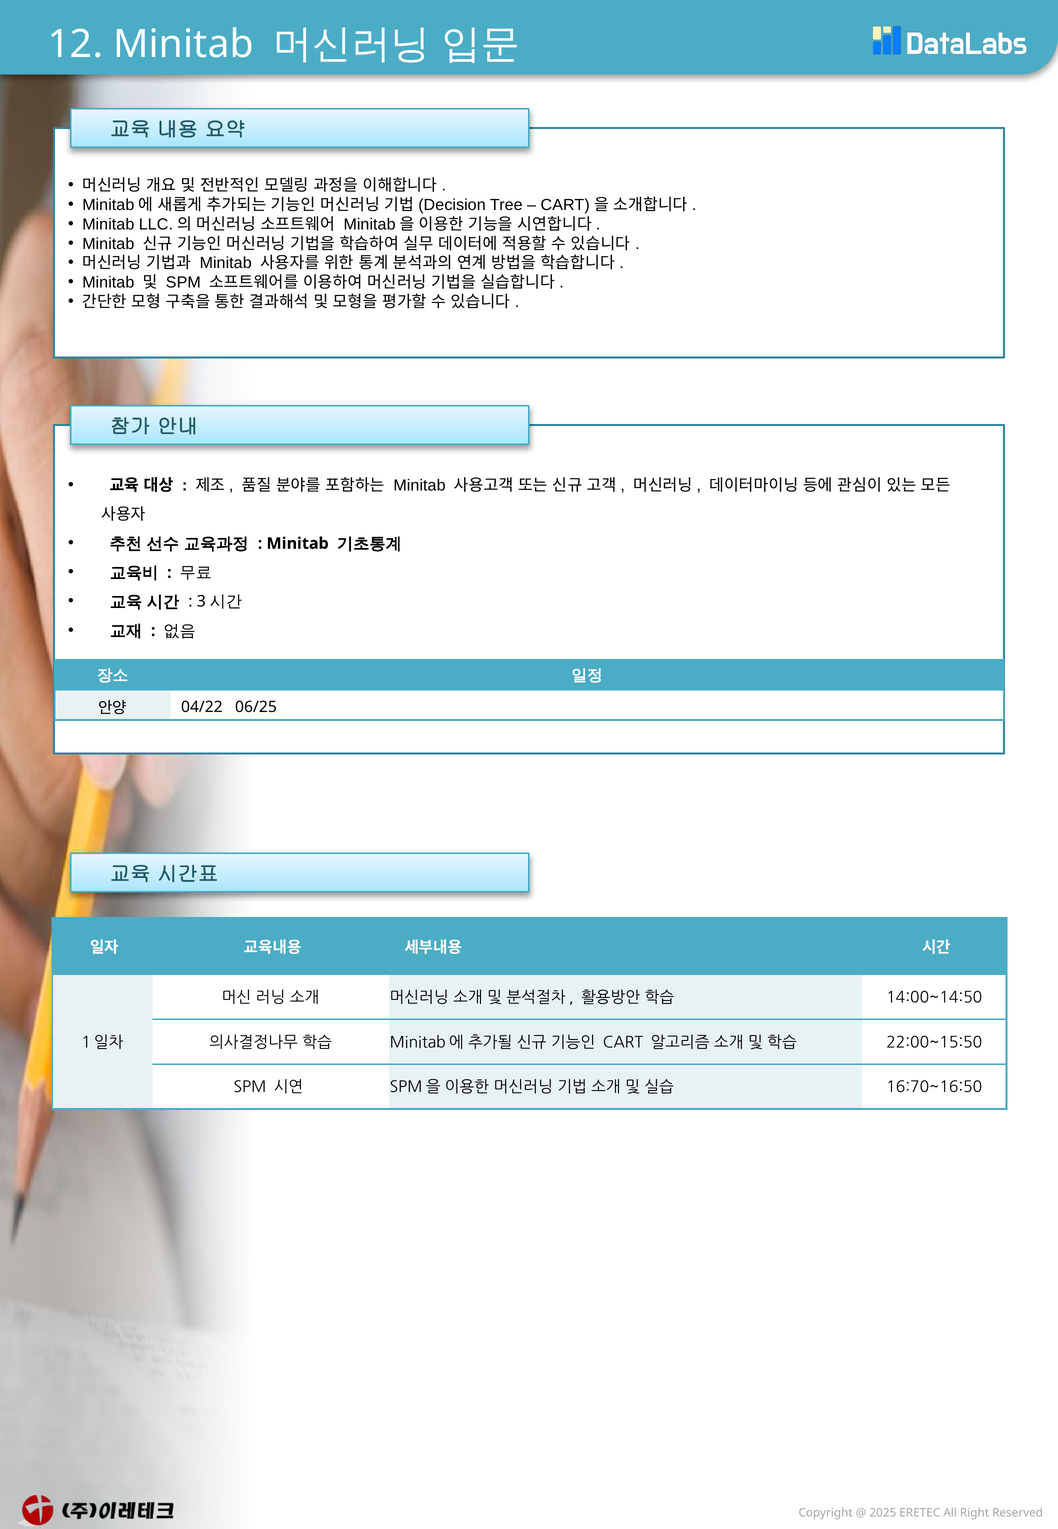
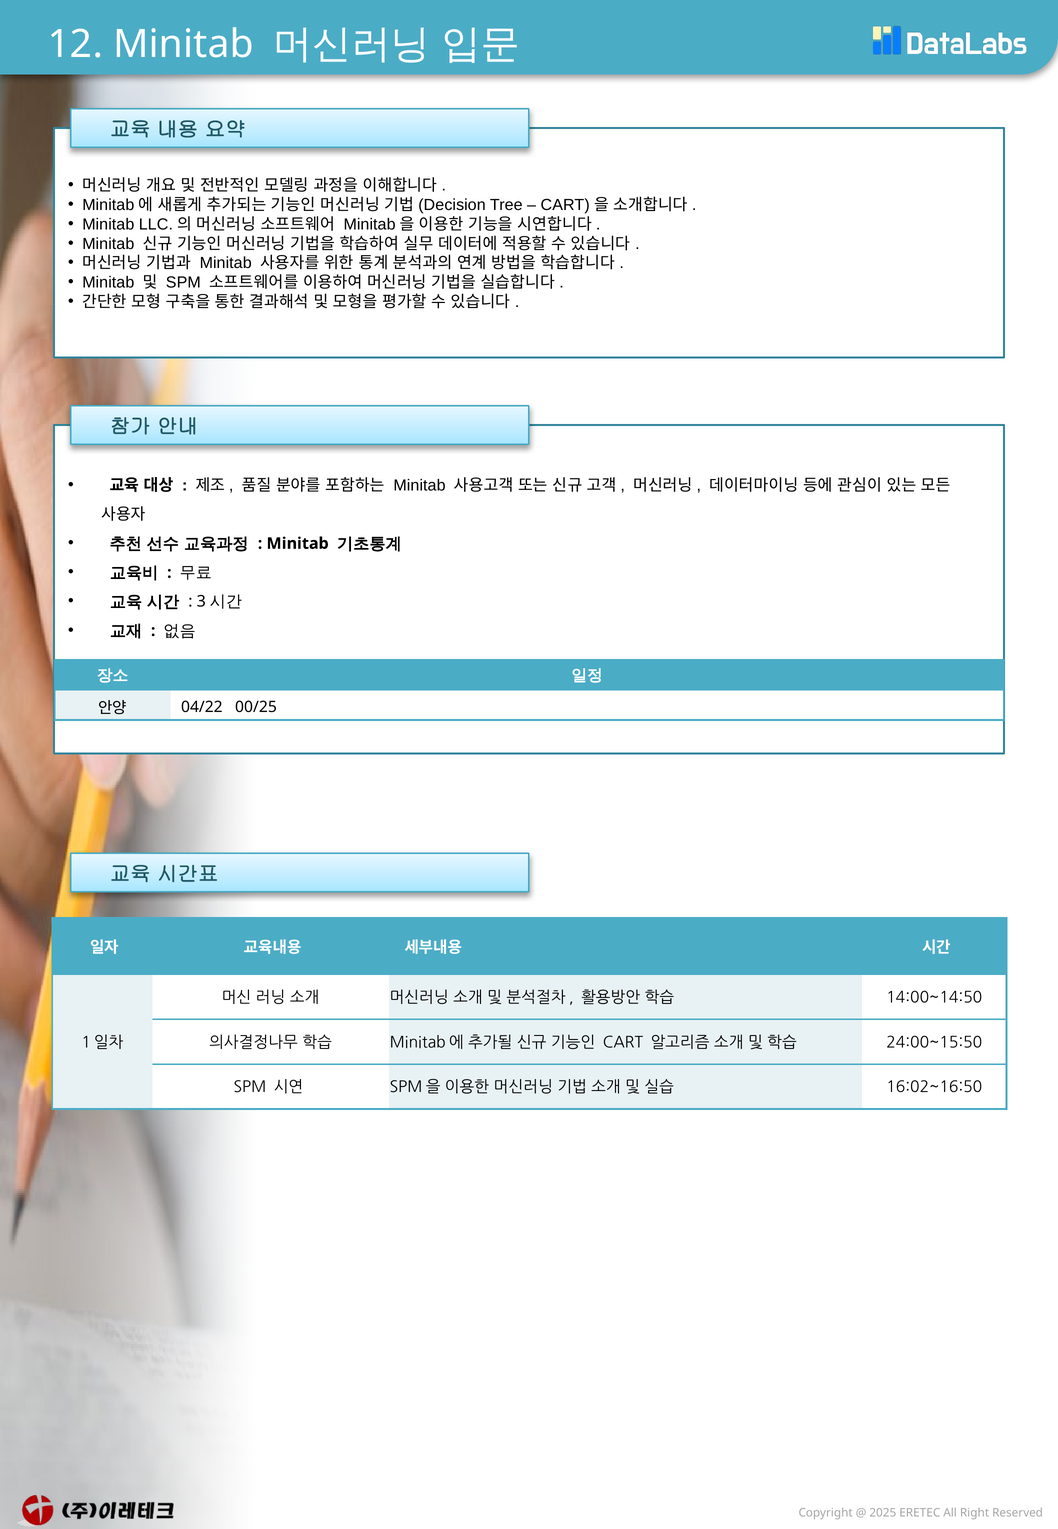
06/25: 06/25 -> 00/25
22:00~15:50: 22:00~15:50 -> 24:00~15:50
16:70~16:50: 16:70~16:50 -> 16:02~16:50
